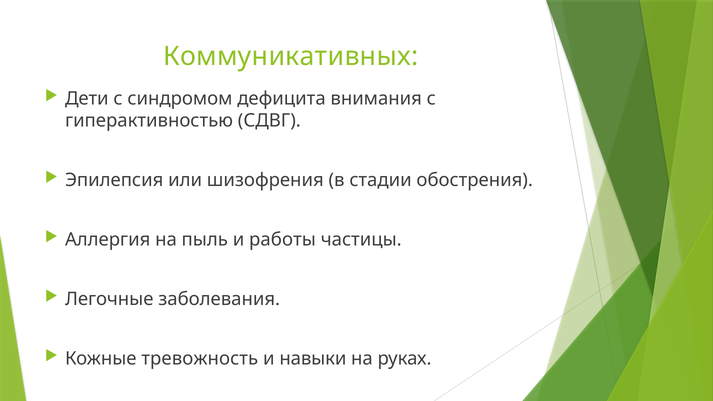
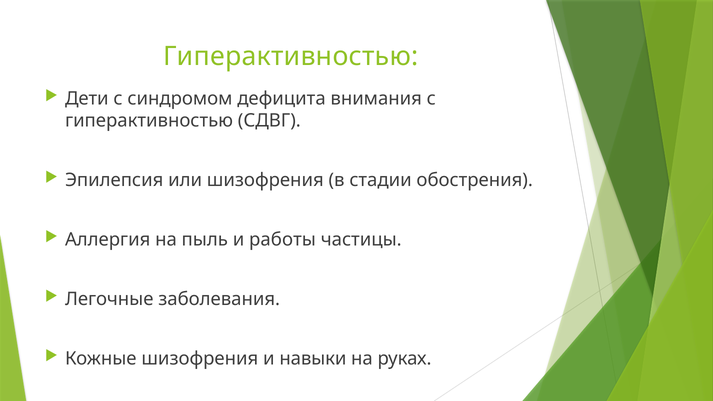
Коммуникативных at (291, 56): Коммуникативных -> Гиперактивностью
Кожные тревожность: тревожность -> шизофрения
